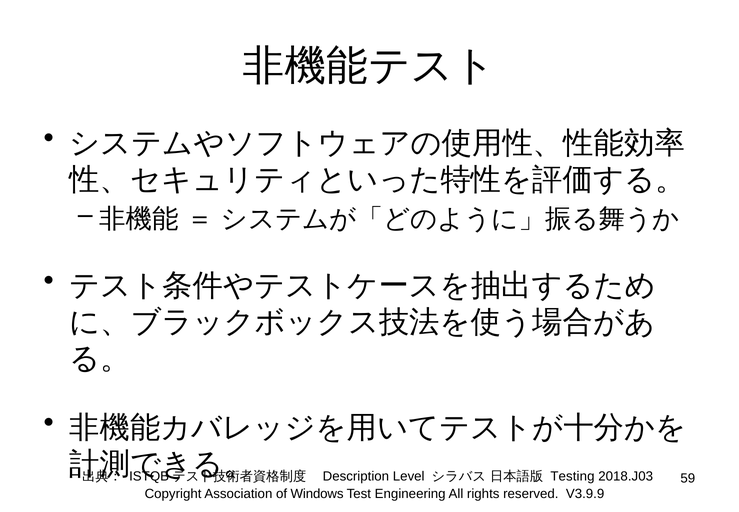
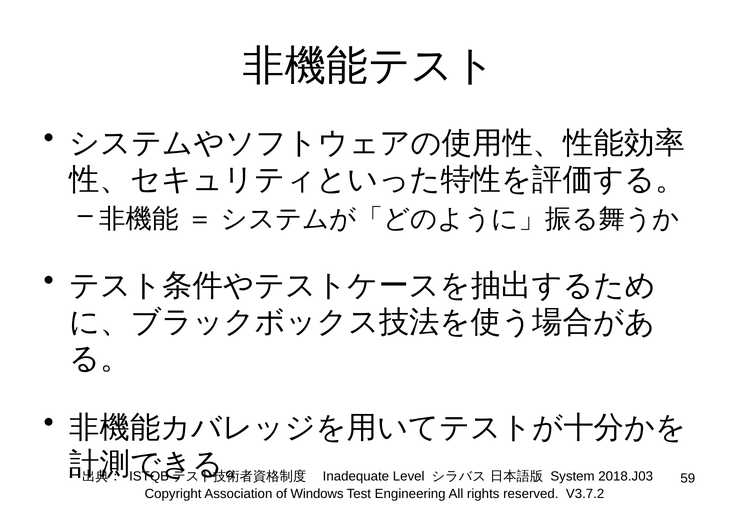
Description: Description -> Inadequate
Testing: Testing -> System
V3.9.9: V3.9.9 -> V3.7.2
